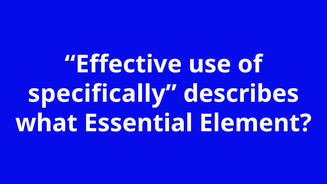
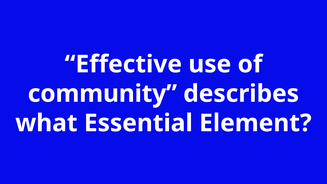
specifically: specifically -> community
